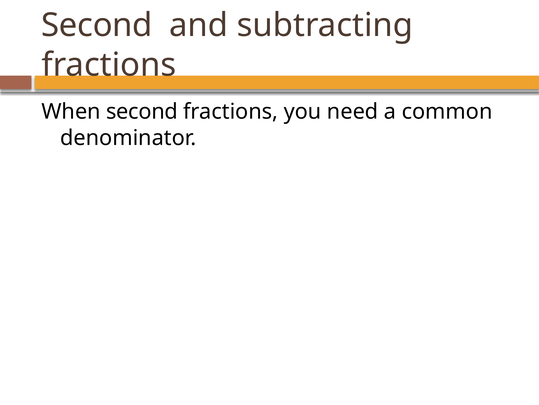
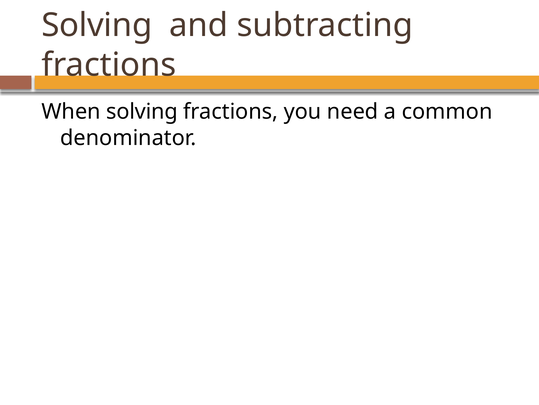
Second at (97, 25): Second -> Solving
When second: second -> solving
